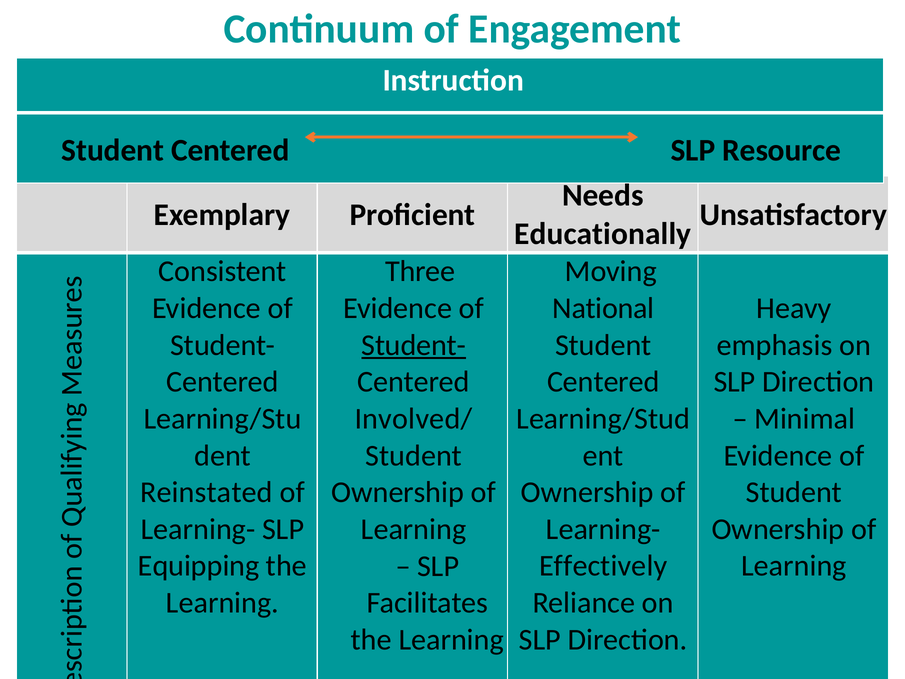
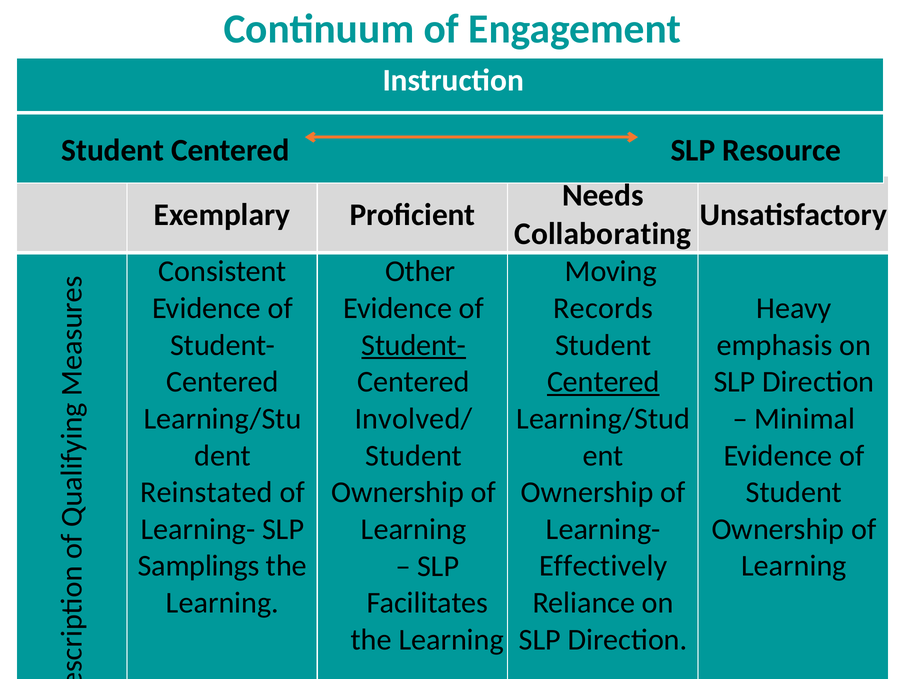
Educationally: Educationally -> Collaborating
Three: Three -> Other
National: National -> Records
Centered at (603, 382) underline: none -> present
Equipping: Equipping -> Samplings
